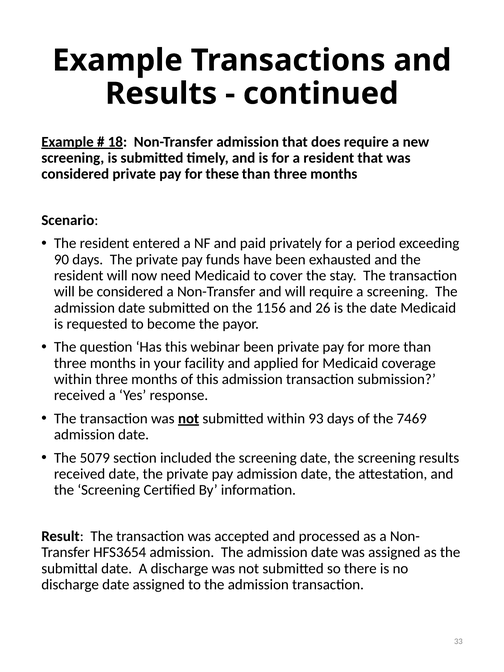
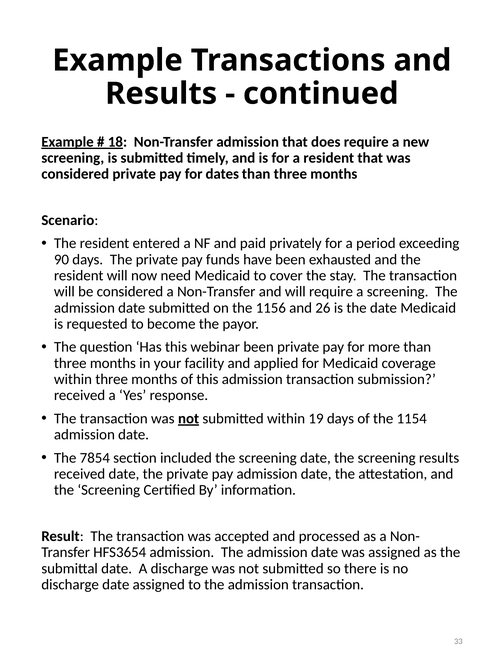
these: these -> dates
93: 93 -> 19
7469: 7469 -> 1154
5079: 5079 -> 7854
